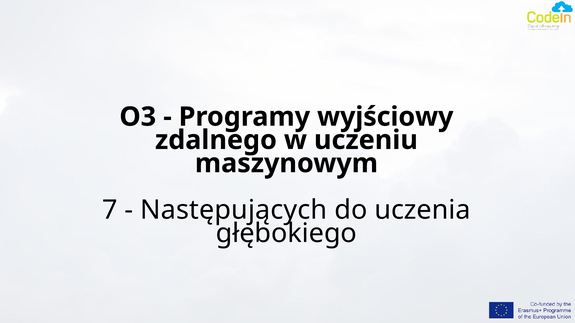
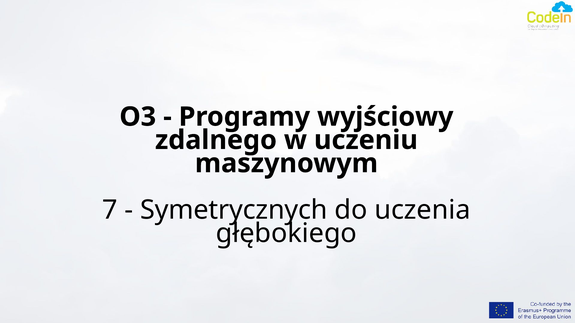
Następujących: Następujących -> Symetrycznych
